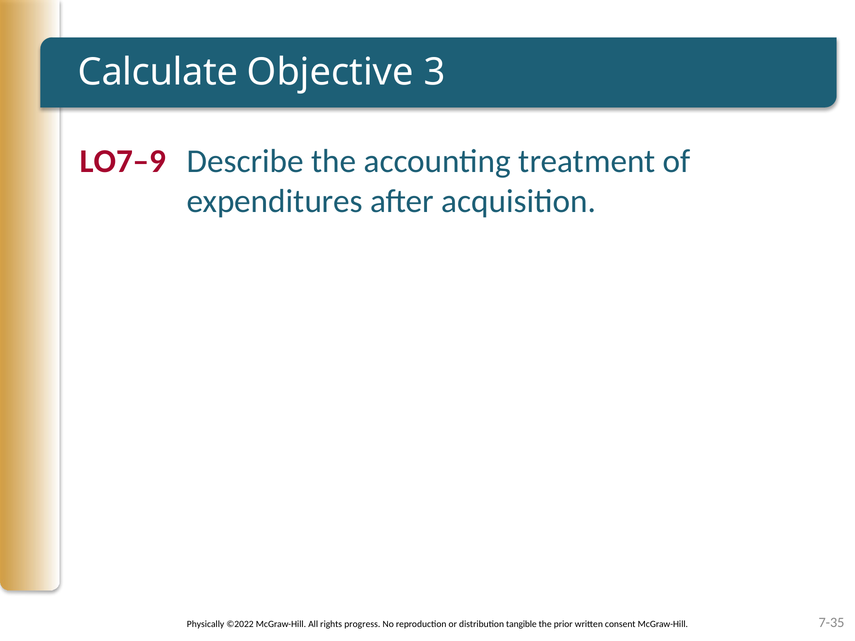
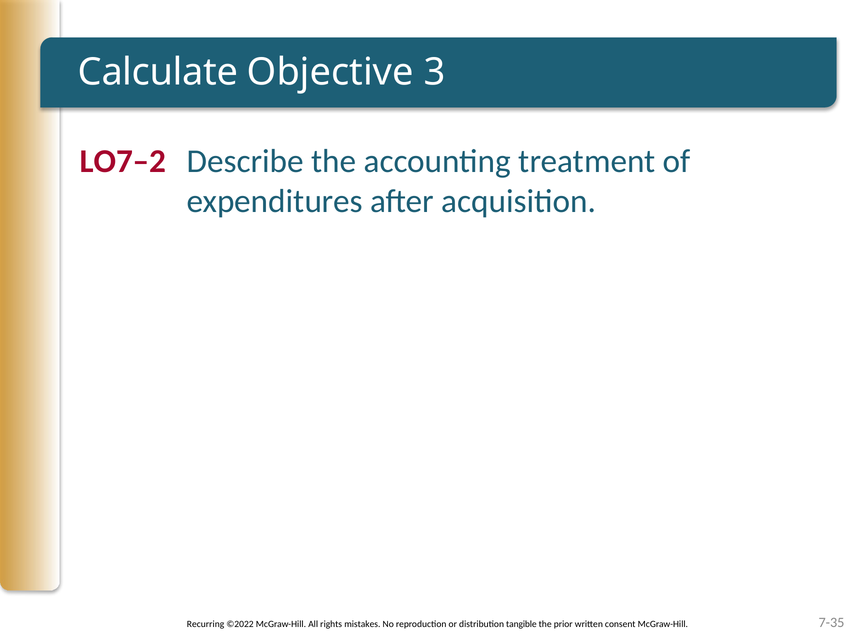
LO7–9: LO7–9 -> LO7–2
Physically: Physically -> Recurring
progress: progress -> mistakes
